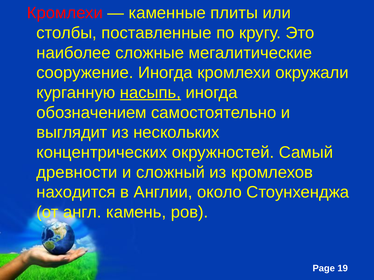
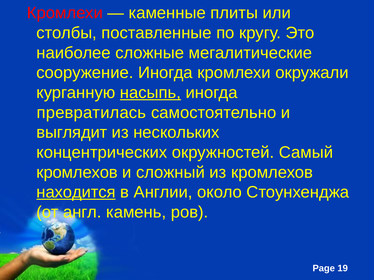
обозначением: обозначением -> превратилась
древности at (77, 173): древности -> кромлехов
находится underline: none -> present
